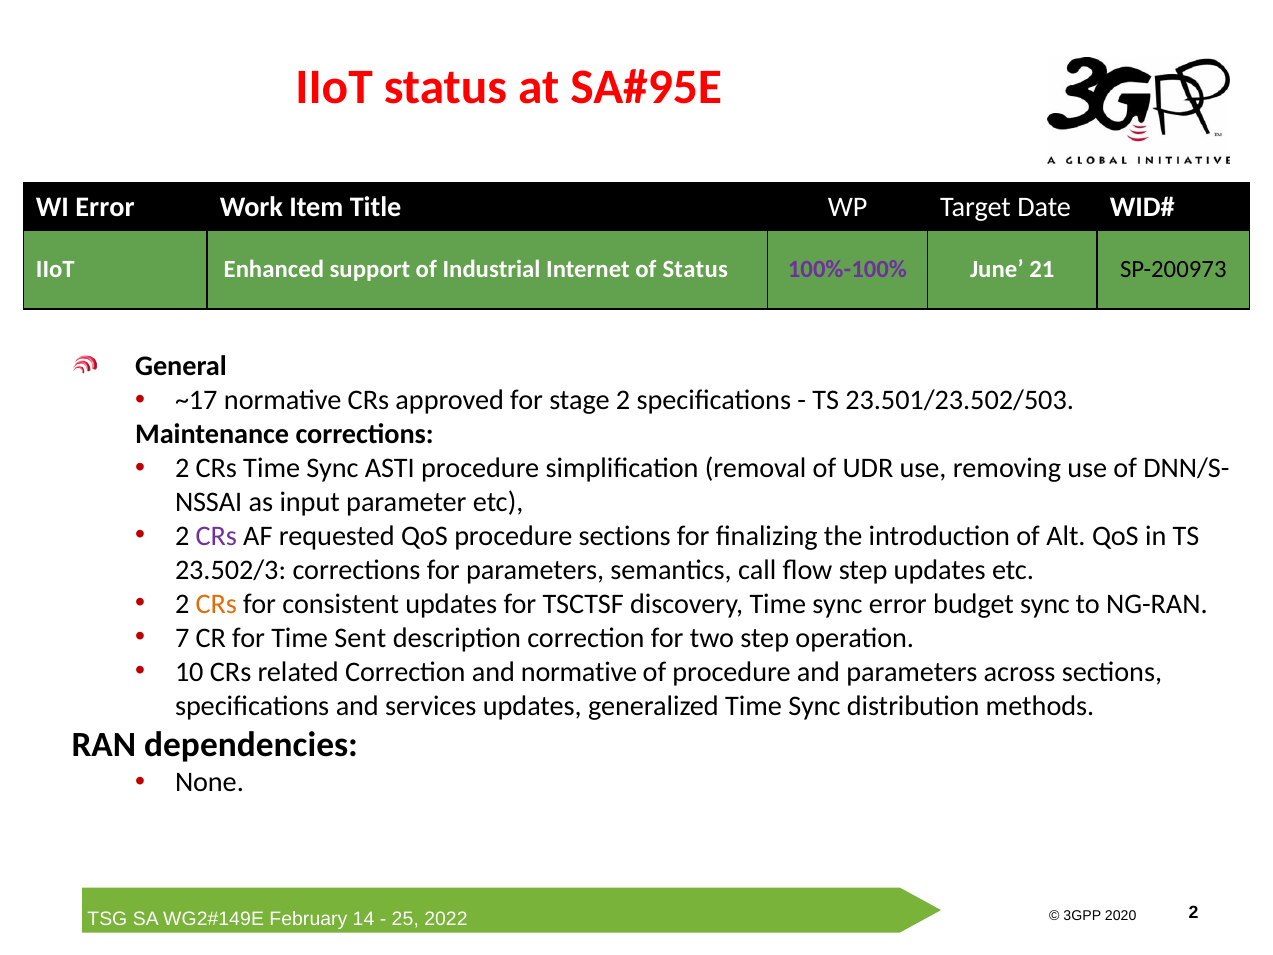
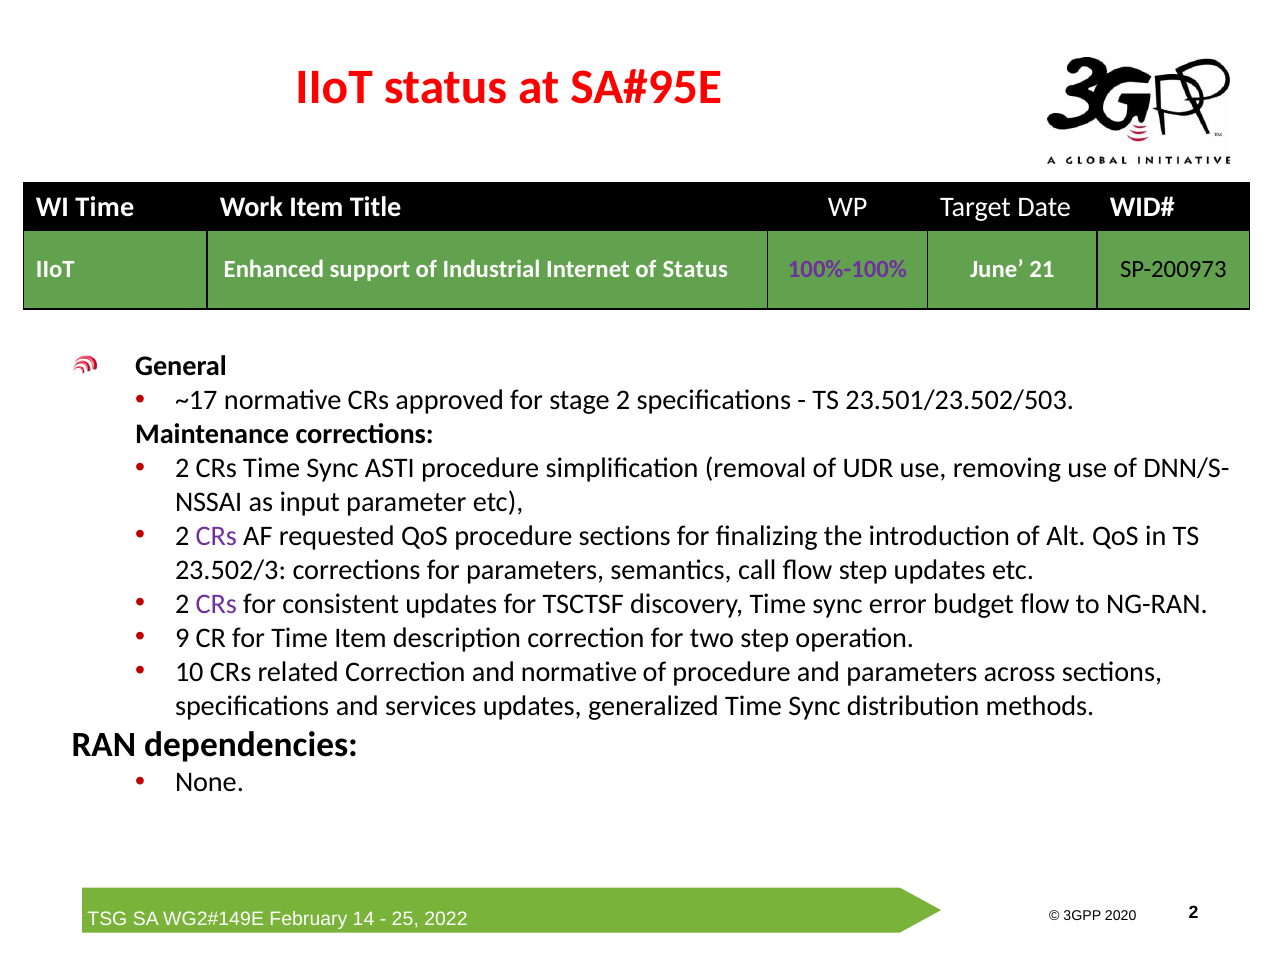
WI Error: Error -> Time
CRs at (216, 604) colour: orange -> purple
budget sync: sync -> flow
7: 7 -> 9
Time Sent: Sent -> Item
